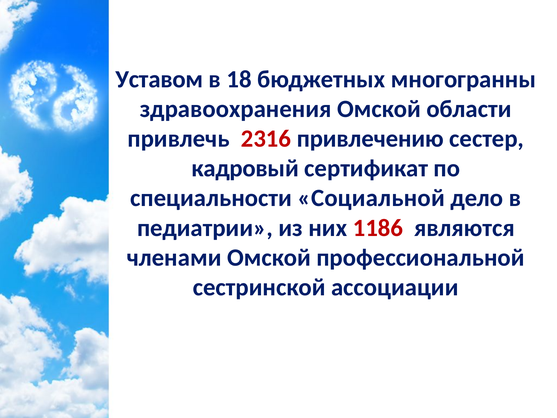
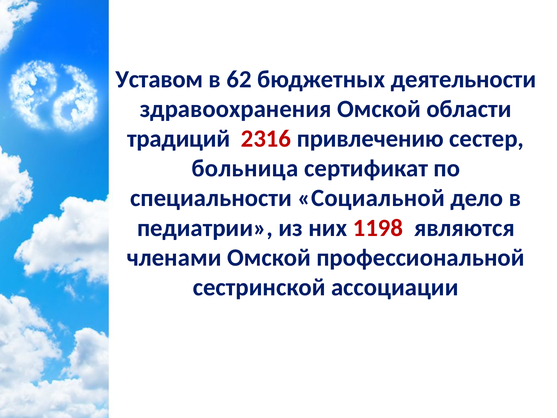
18: 18 -> 62
многогранны: многогранны -> деятельности
привлечь: привлечь -> традиций
кадровый: кадровый -> больница
1186: 1186 -> 1198
